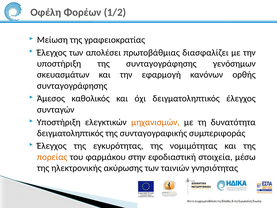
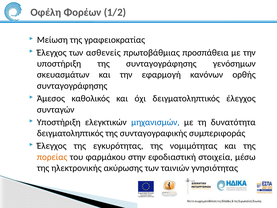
απολέσει: απολέσει -> ασθενείς
διασφαλίζει: διασφαλίζει -> προσπάθεια
μηχανισμών colour: orange -> blue
